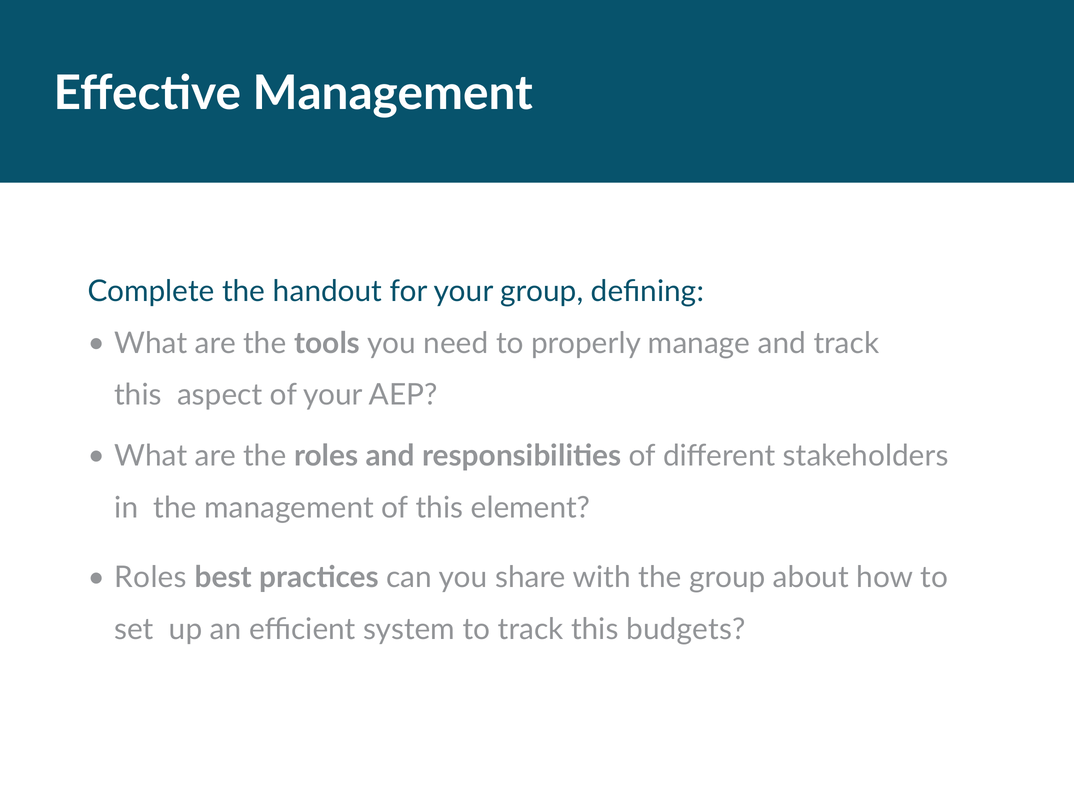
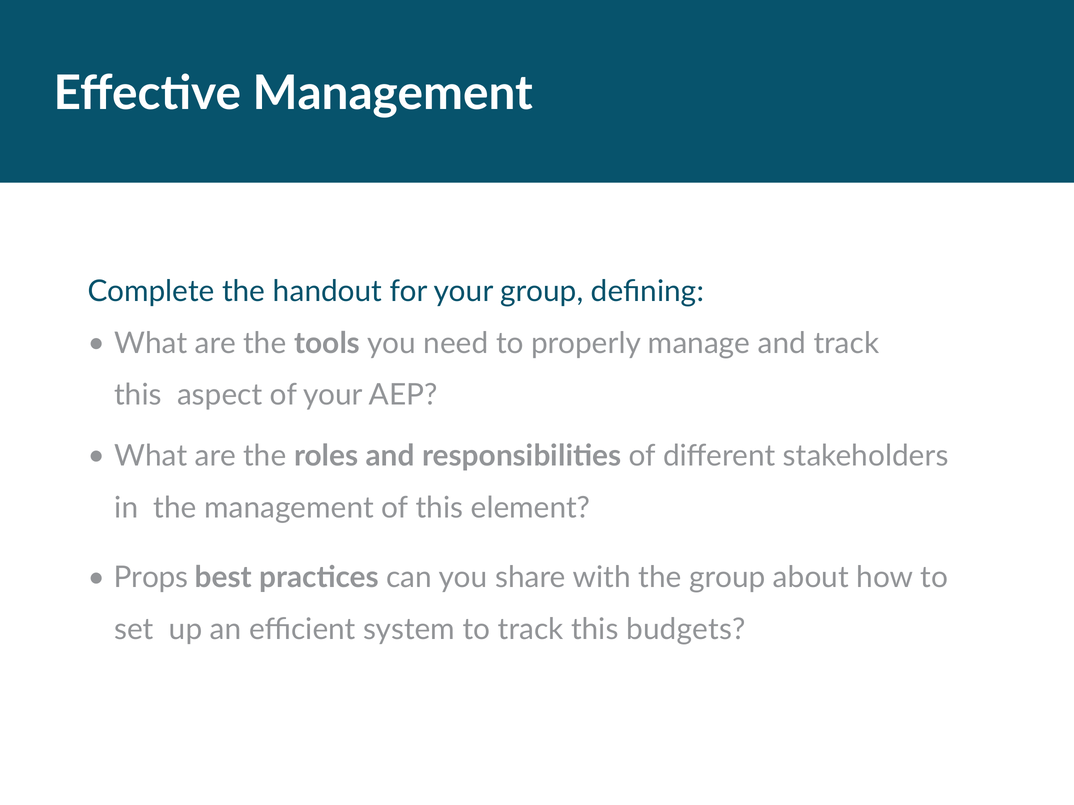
Roles at (151, 578): Roles -> Props
